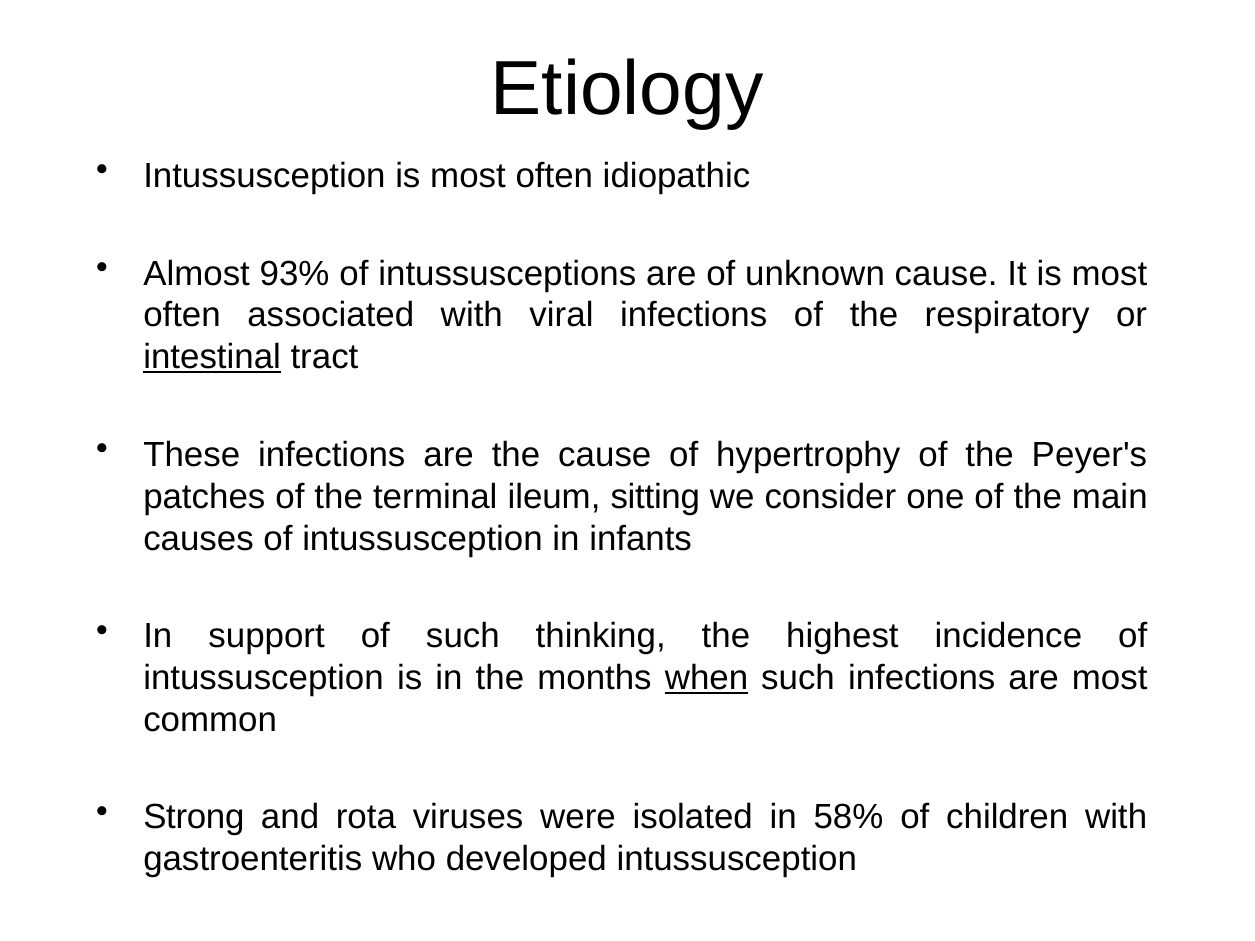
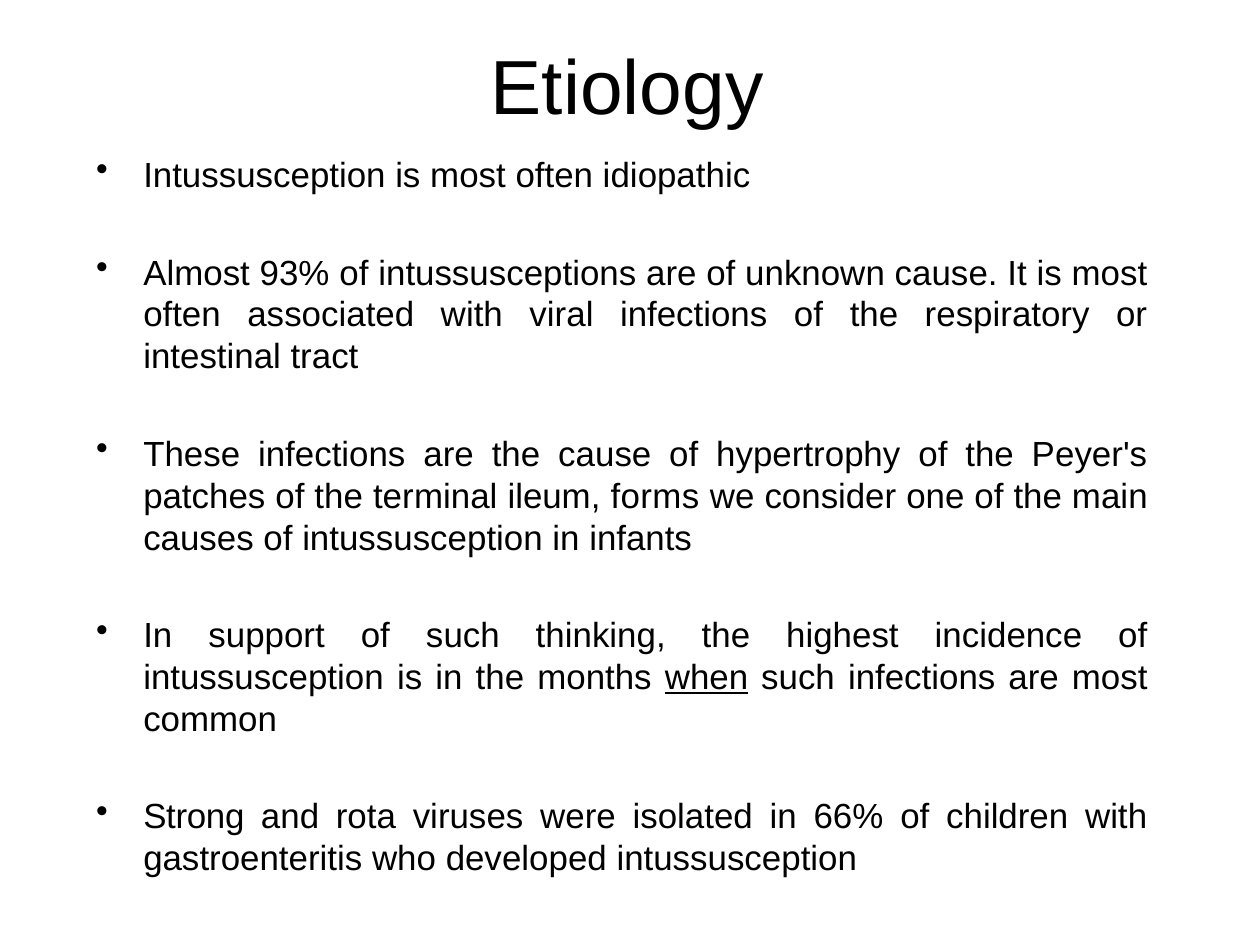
intestinal underline: present -> none
sitting: sitting -> forms
58%: 58% -> 66%
